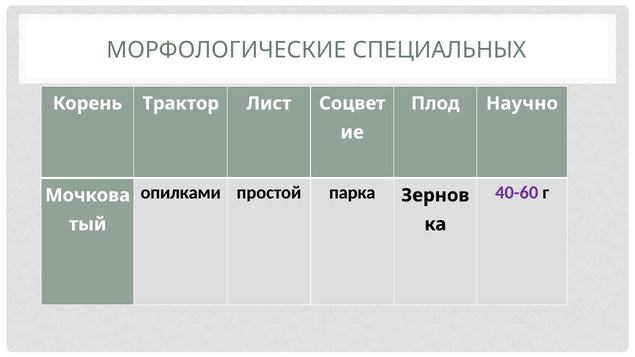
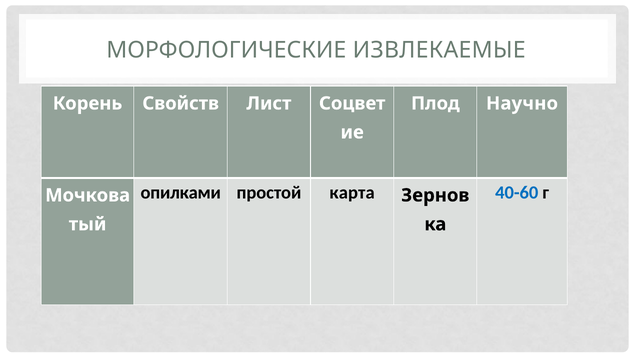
СПЕЦИАЛЬНЫХ: СПЕЦИАЛЬНЫХ -> ИЗВЛЕКАЕМЫЕ
Трактор: Трактор -> Свойств
парка: парка -> карта
40-60 colour: purple -> blue
